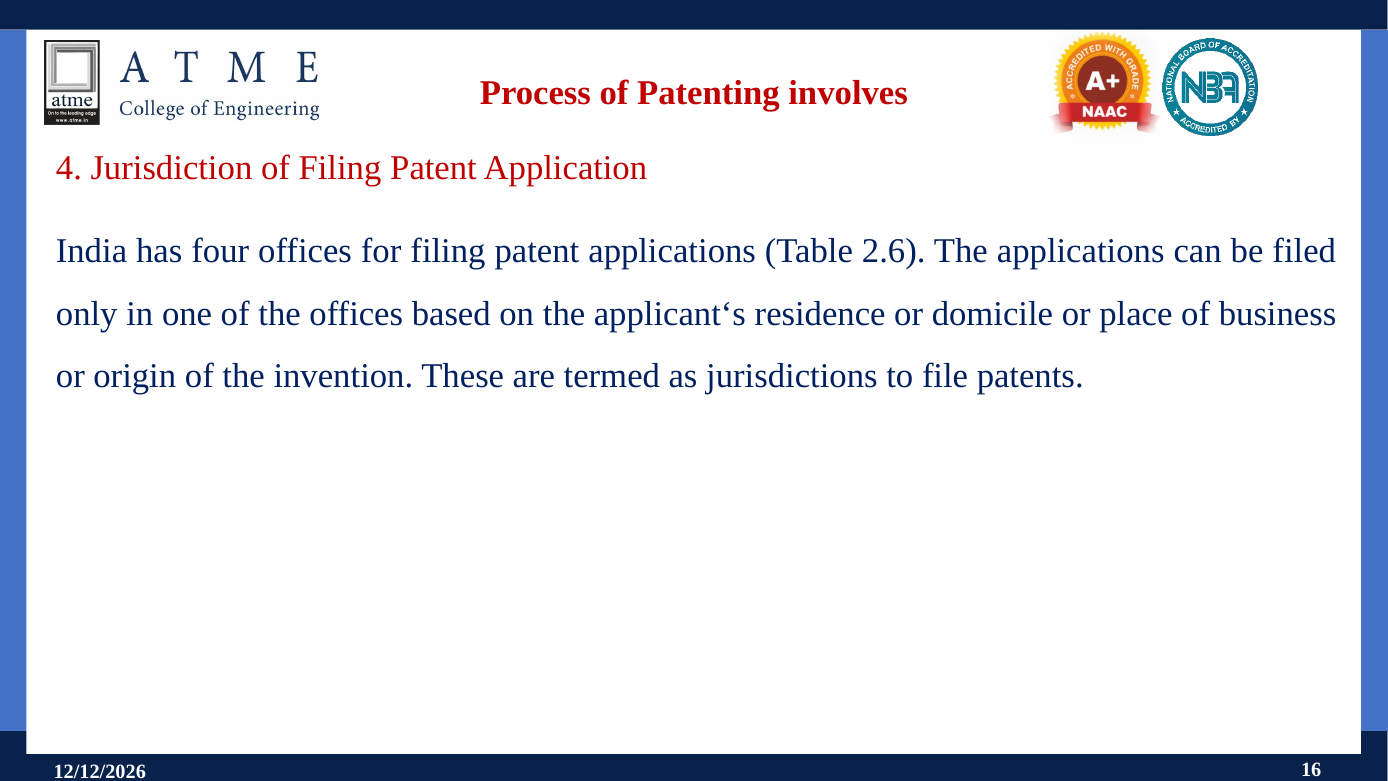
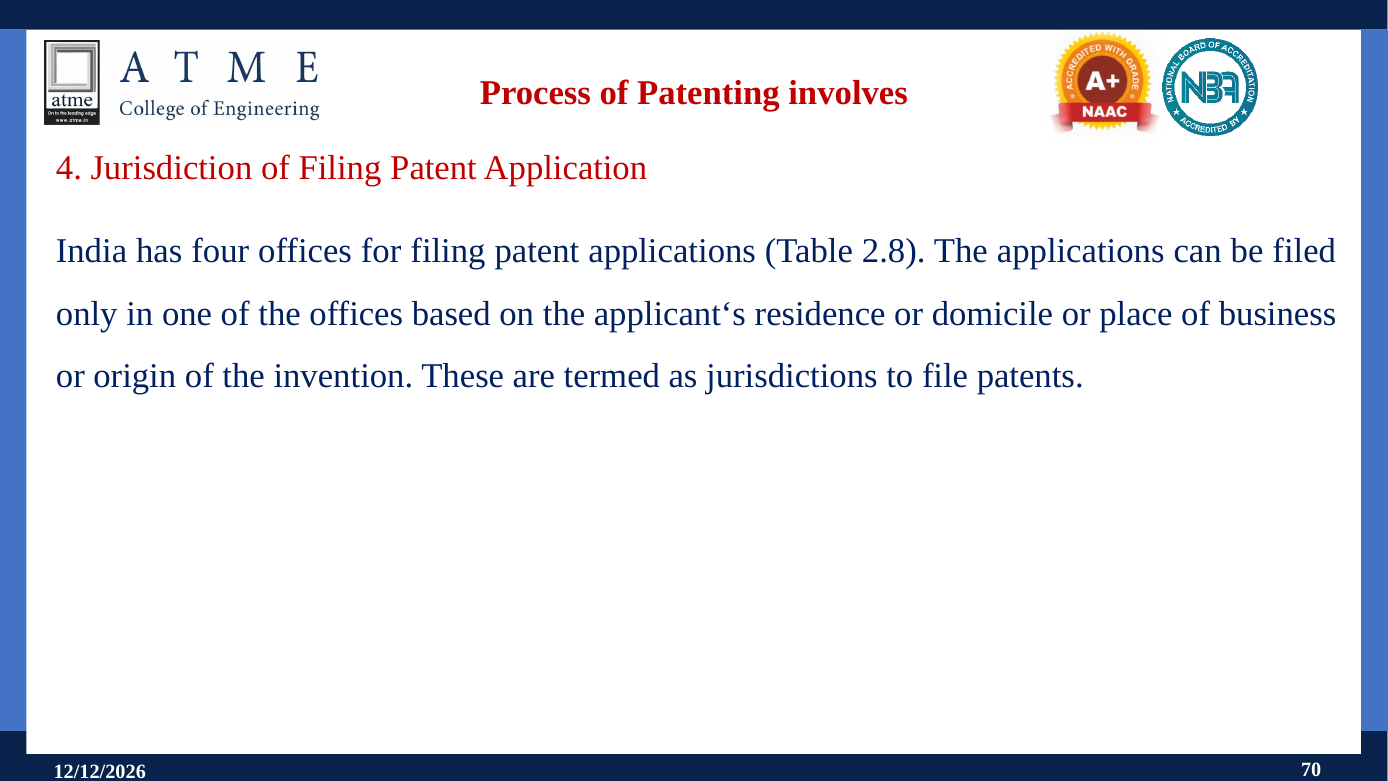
2.6: 2.6 -> 2.8
16: 16 -> 70
